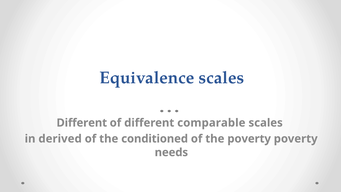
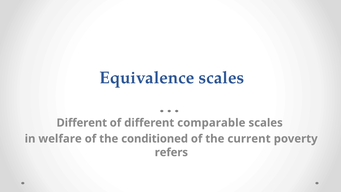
derived: derived -> welfare
the poverty: poverty -> current
needs: needs -> refers
